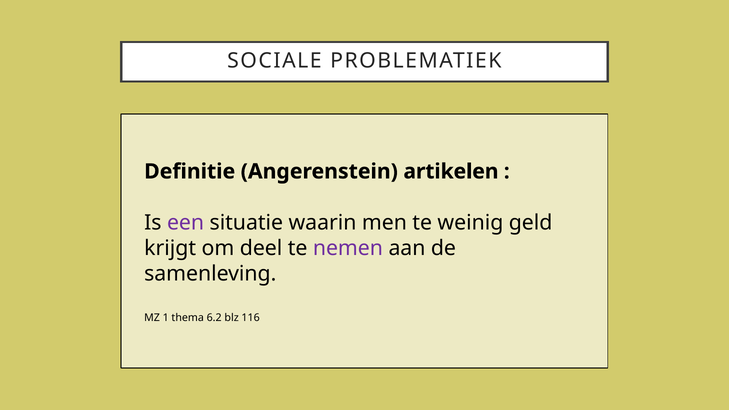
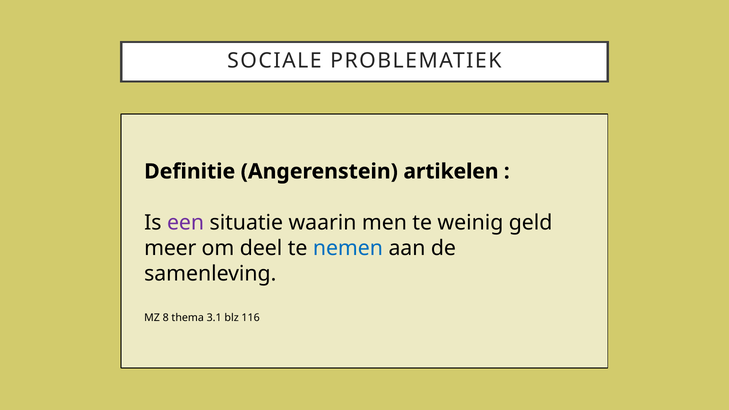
krijgt: krijgt -> meer
nemen colour: purple -> blue
1: 1 -> 8
6.2: 6.2 -> 3.1
